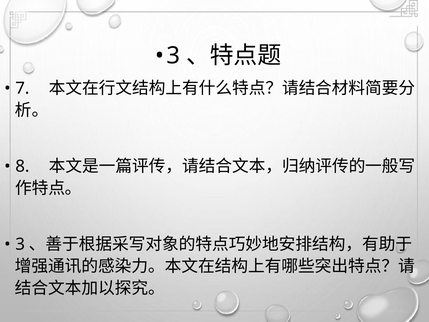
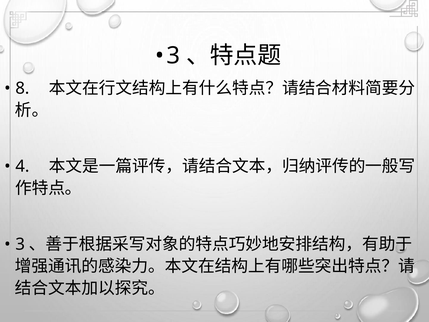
7: 7 -> 8
8: 8 -> 4
